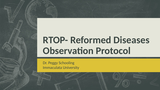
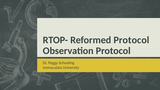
Reformed Diseases: Diseases -> Protocol
